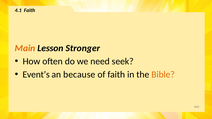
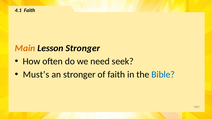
Event’s: Event’s -> Must’s
an because: because -> stronger
Bible colour: orange -> blue
